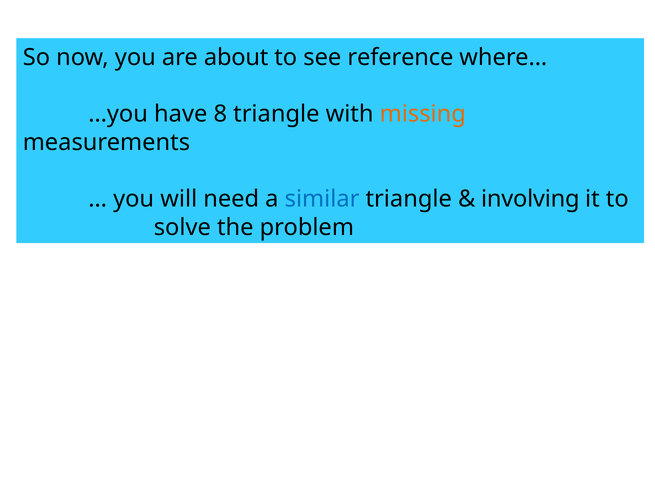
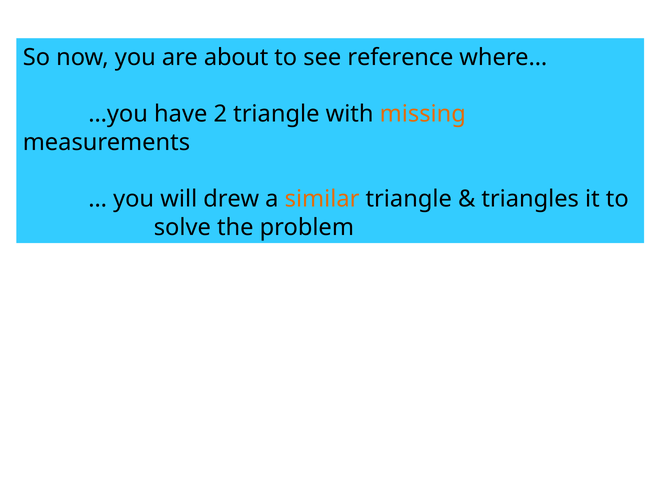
8: 8 -> 2
need: need -> drew
similar colour: blue -> orange
involving: involving -> triangles
